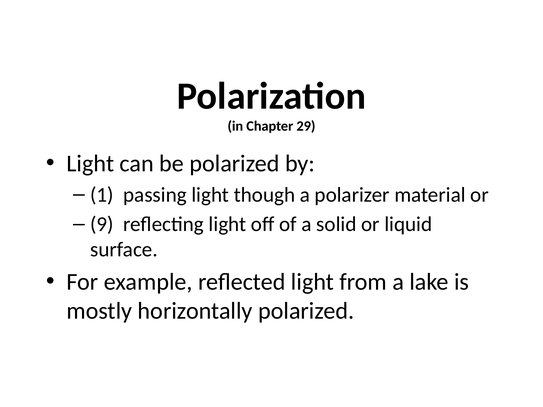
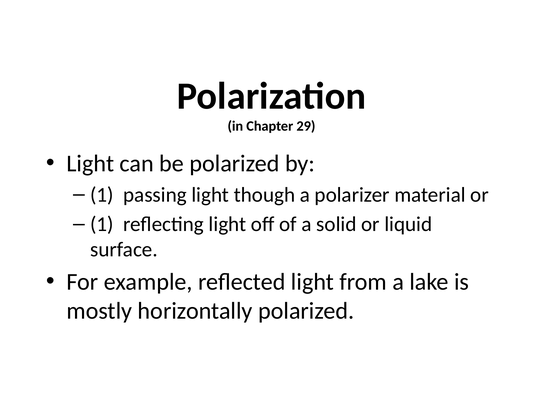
9 at (102, 224): 9 -> 1
